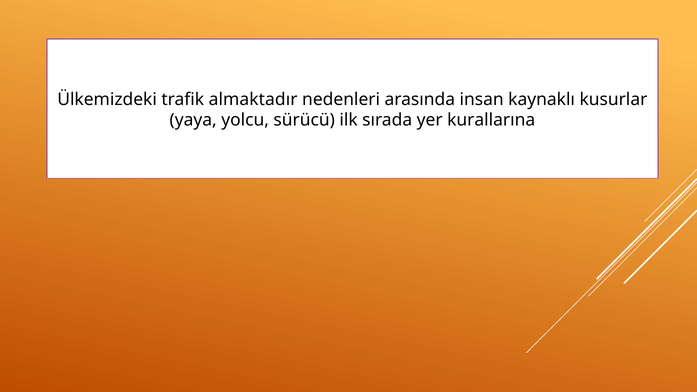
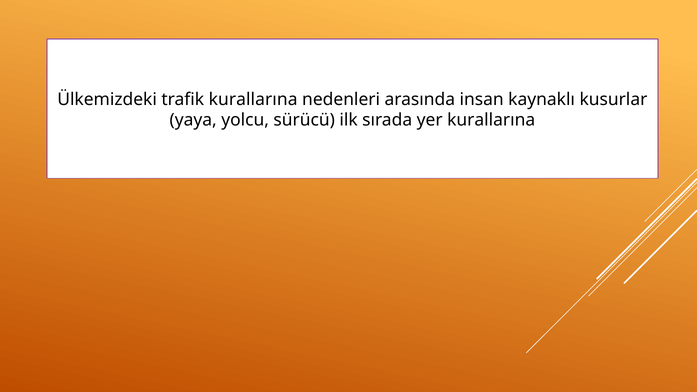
trafik almaktadır: almaktadır -> kurallarına
